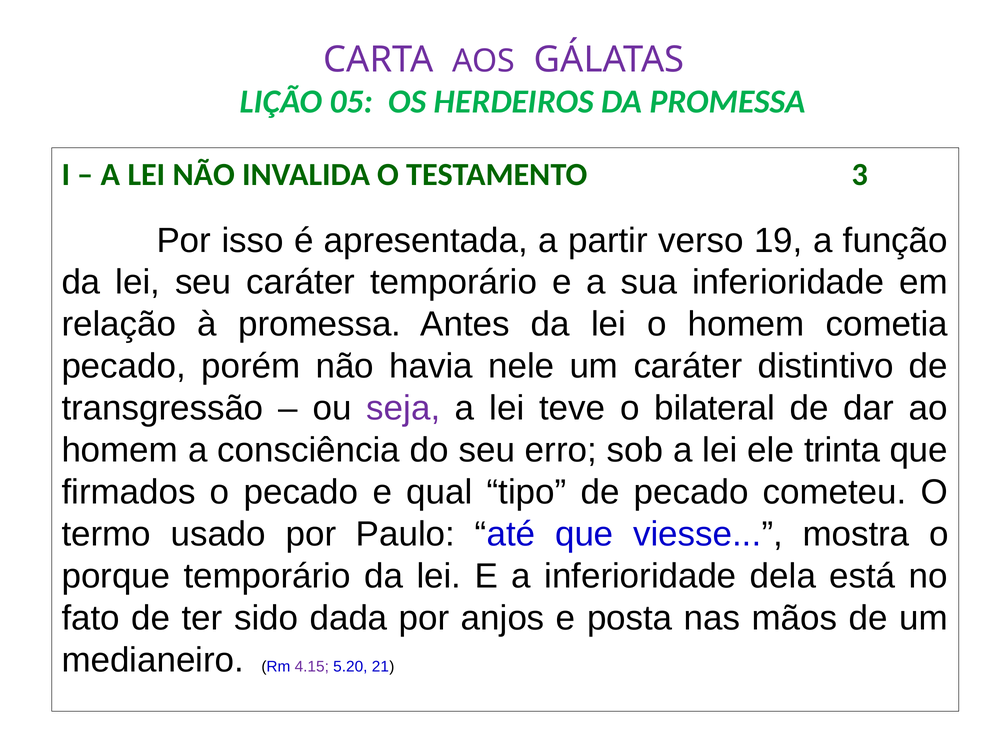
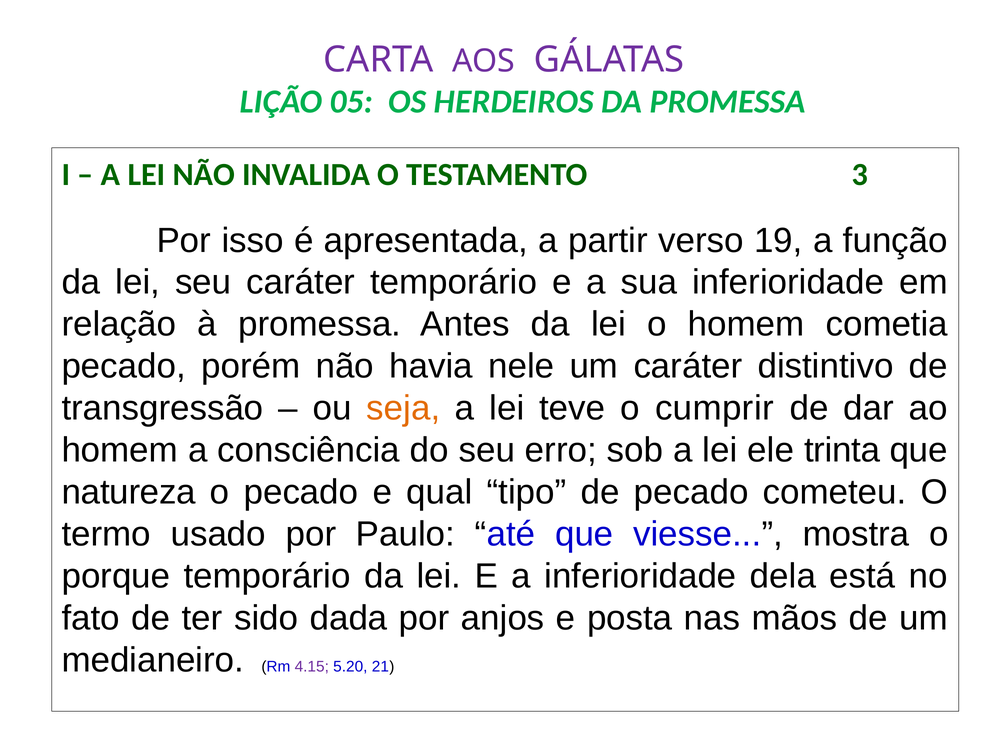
seja colour: purple -> orange
bilateral: bilateral -> cumprir
firmados: firmados -> natureza
